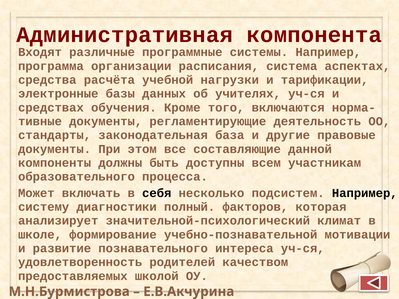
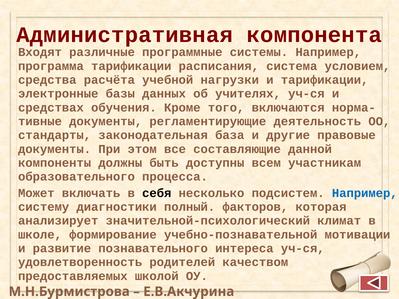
программа организации: организации -> тарификации
аспектах: аспектах -> условием
Например at (365, 193) colour: black -> blue
